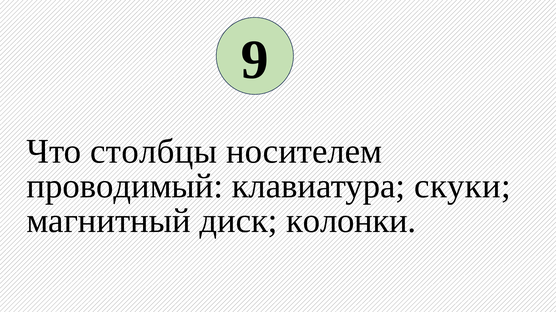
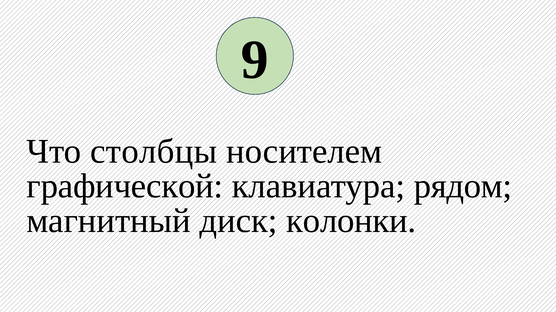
проводимый: проводимый -> графической
скуки: скуки -> рядом
